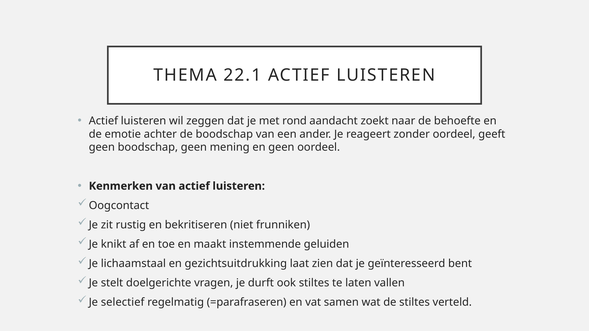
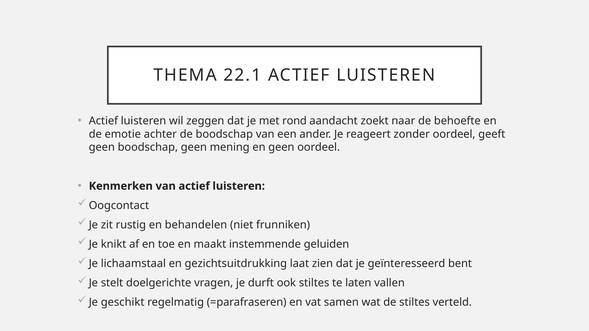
bekritiseren: bekritiseren -> behandelen
selectief: selectief -> geschikt
